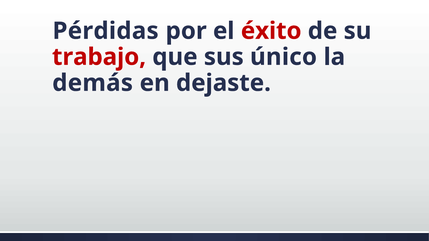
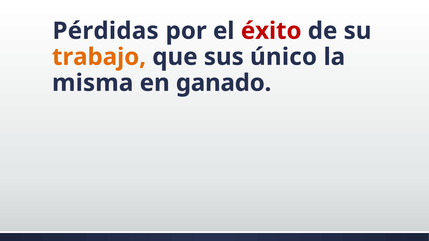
trabajo colour: red -> orange
demás: demás -> misma
dejaste: dejaste -> ganado
